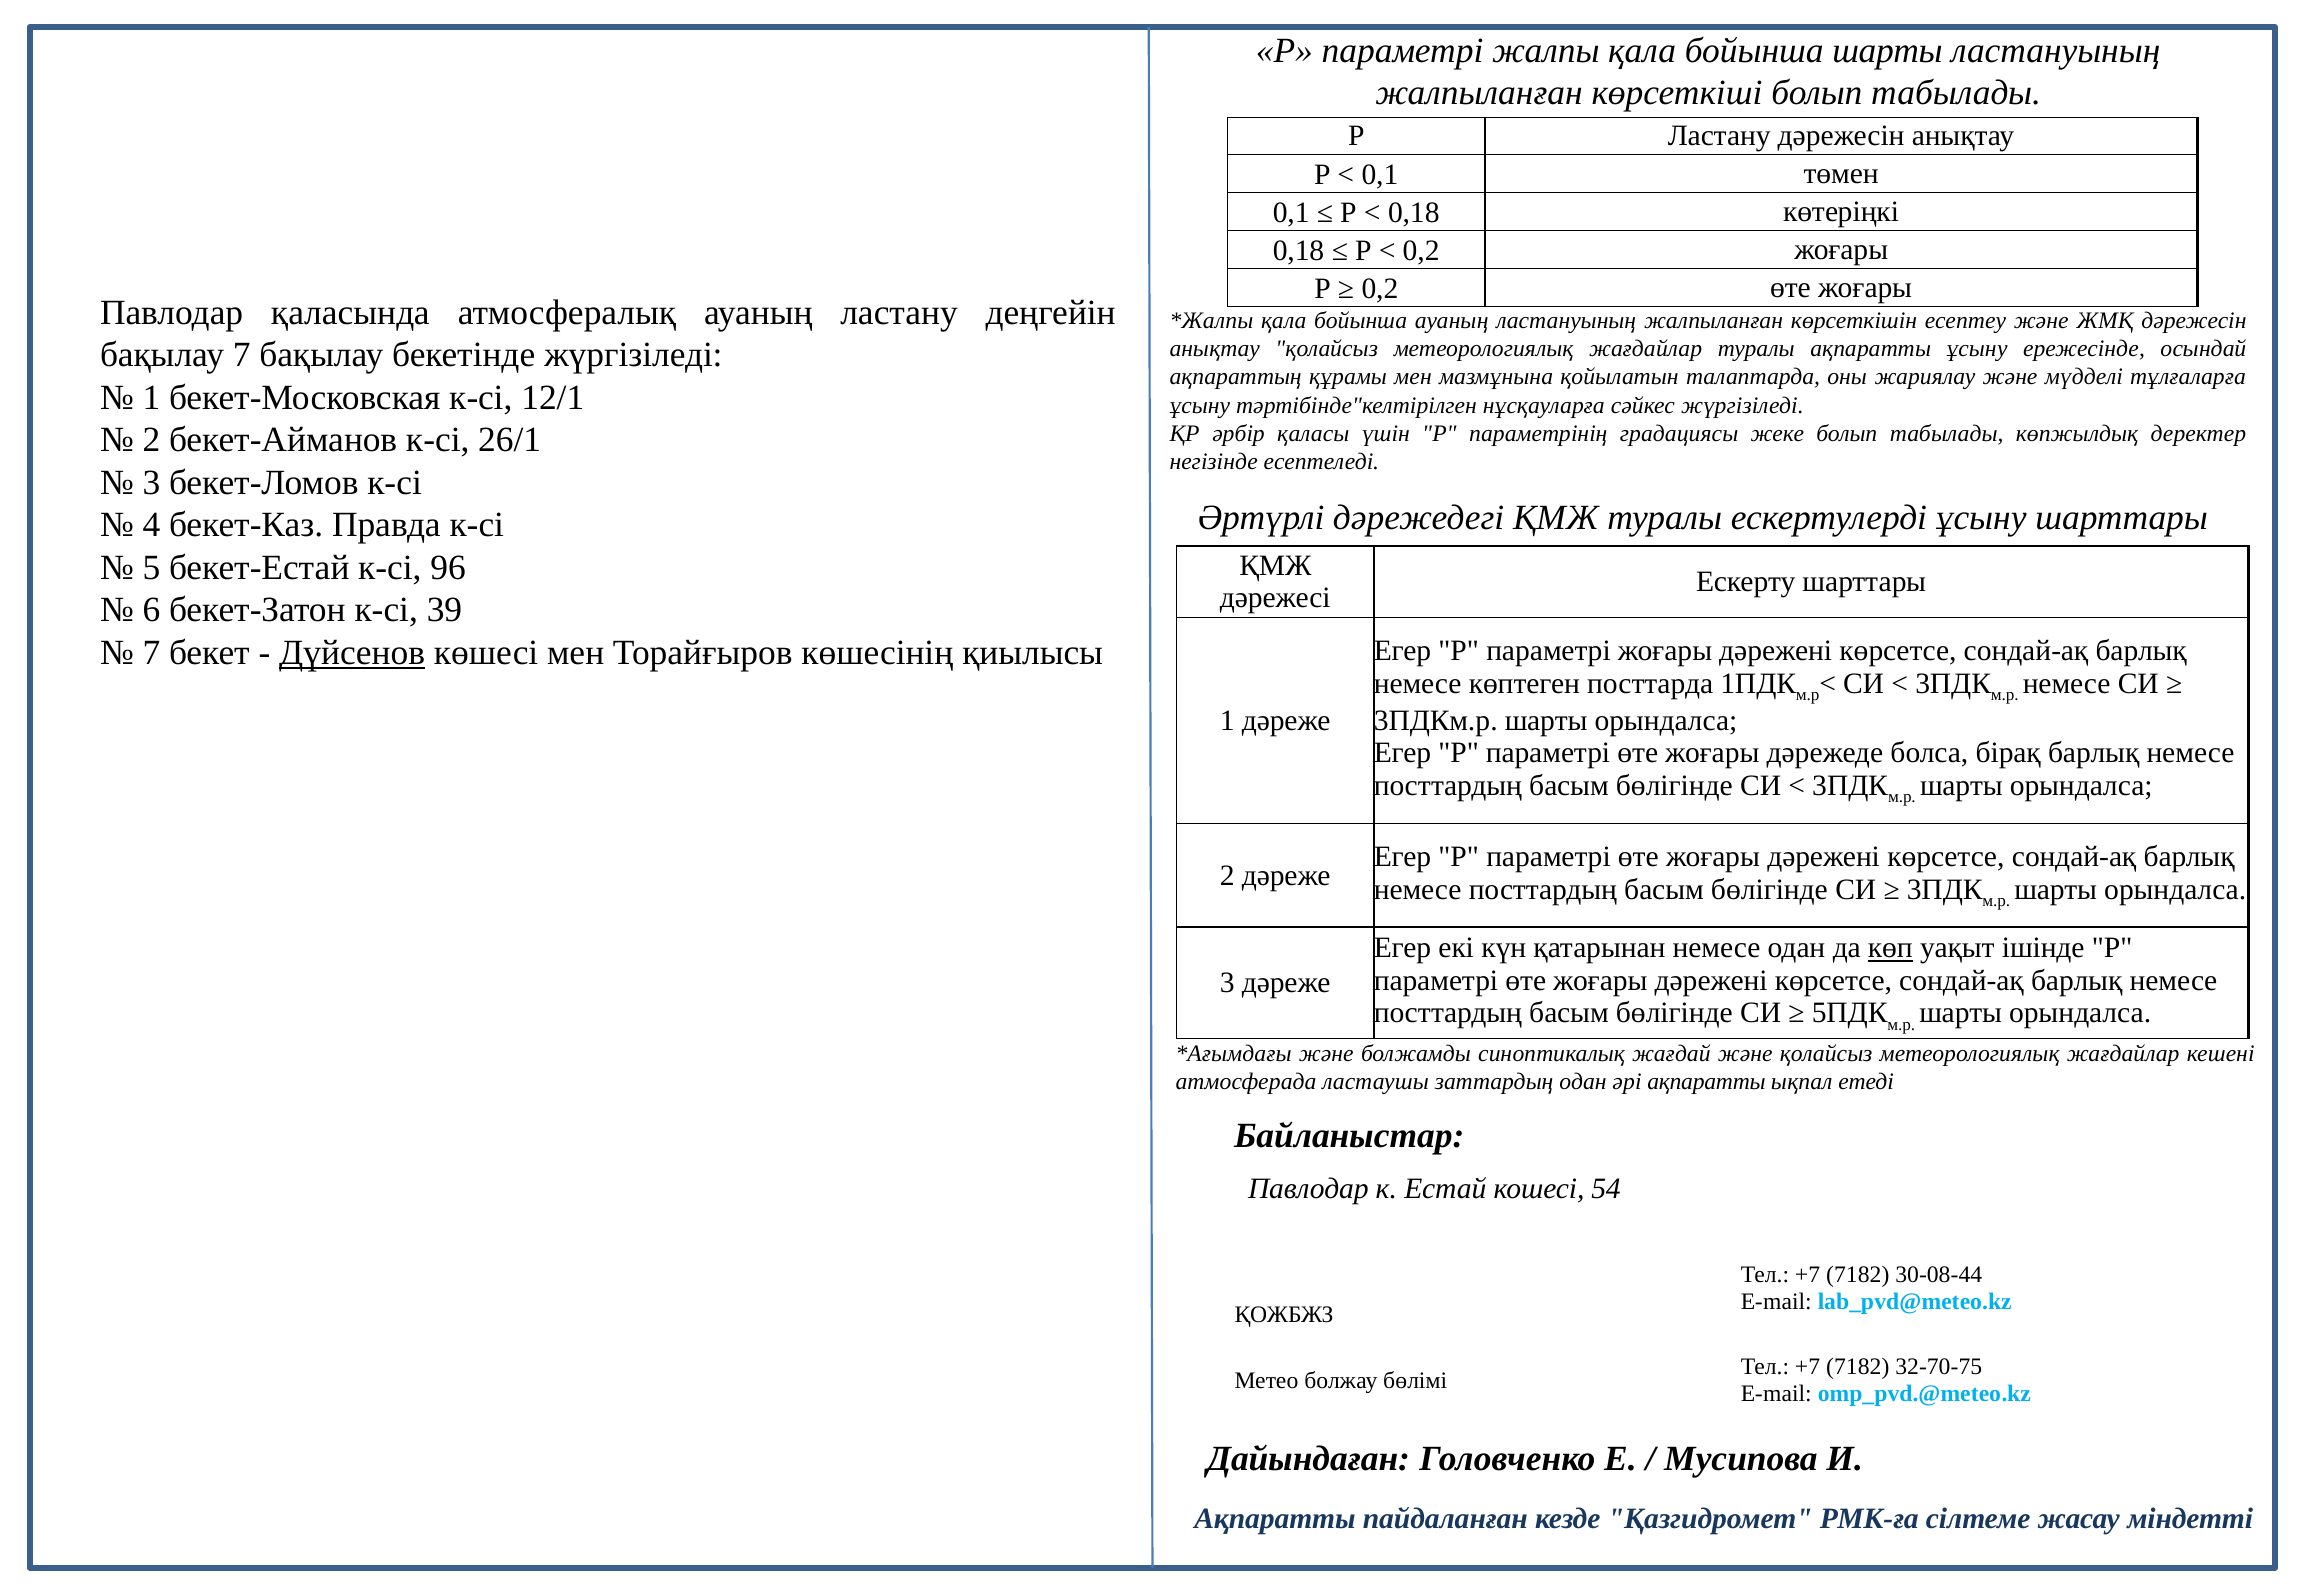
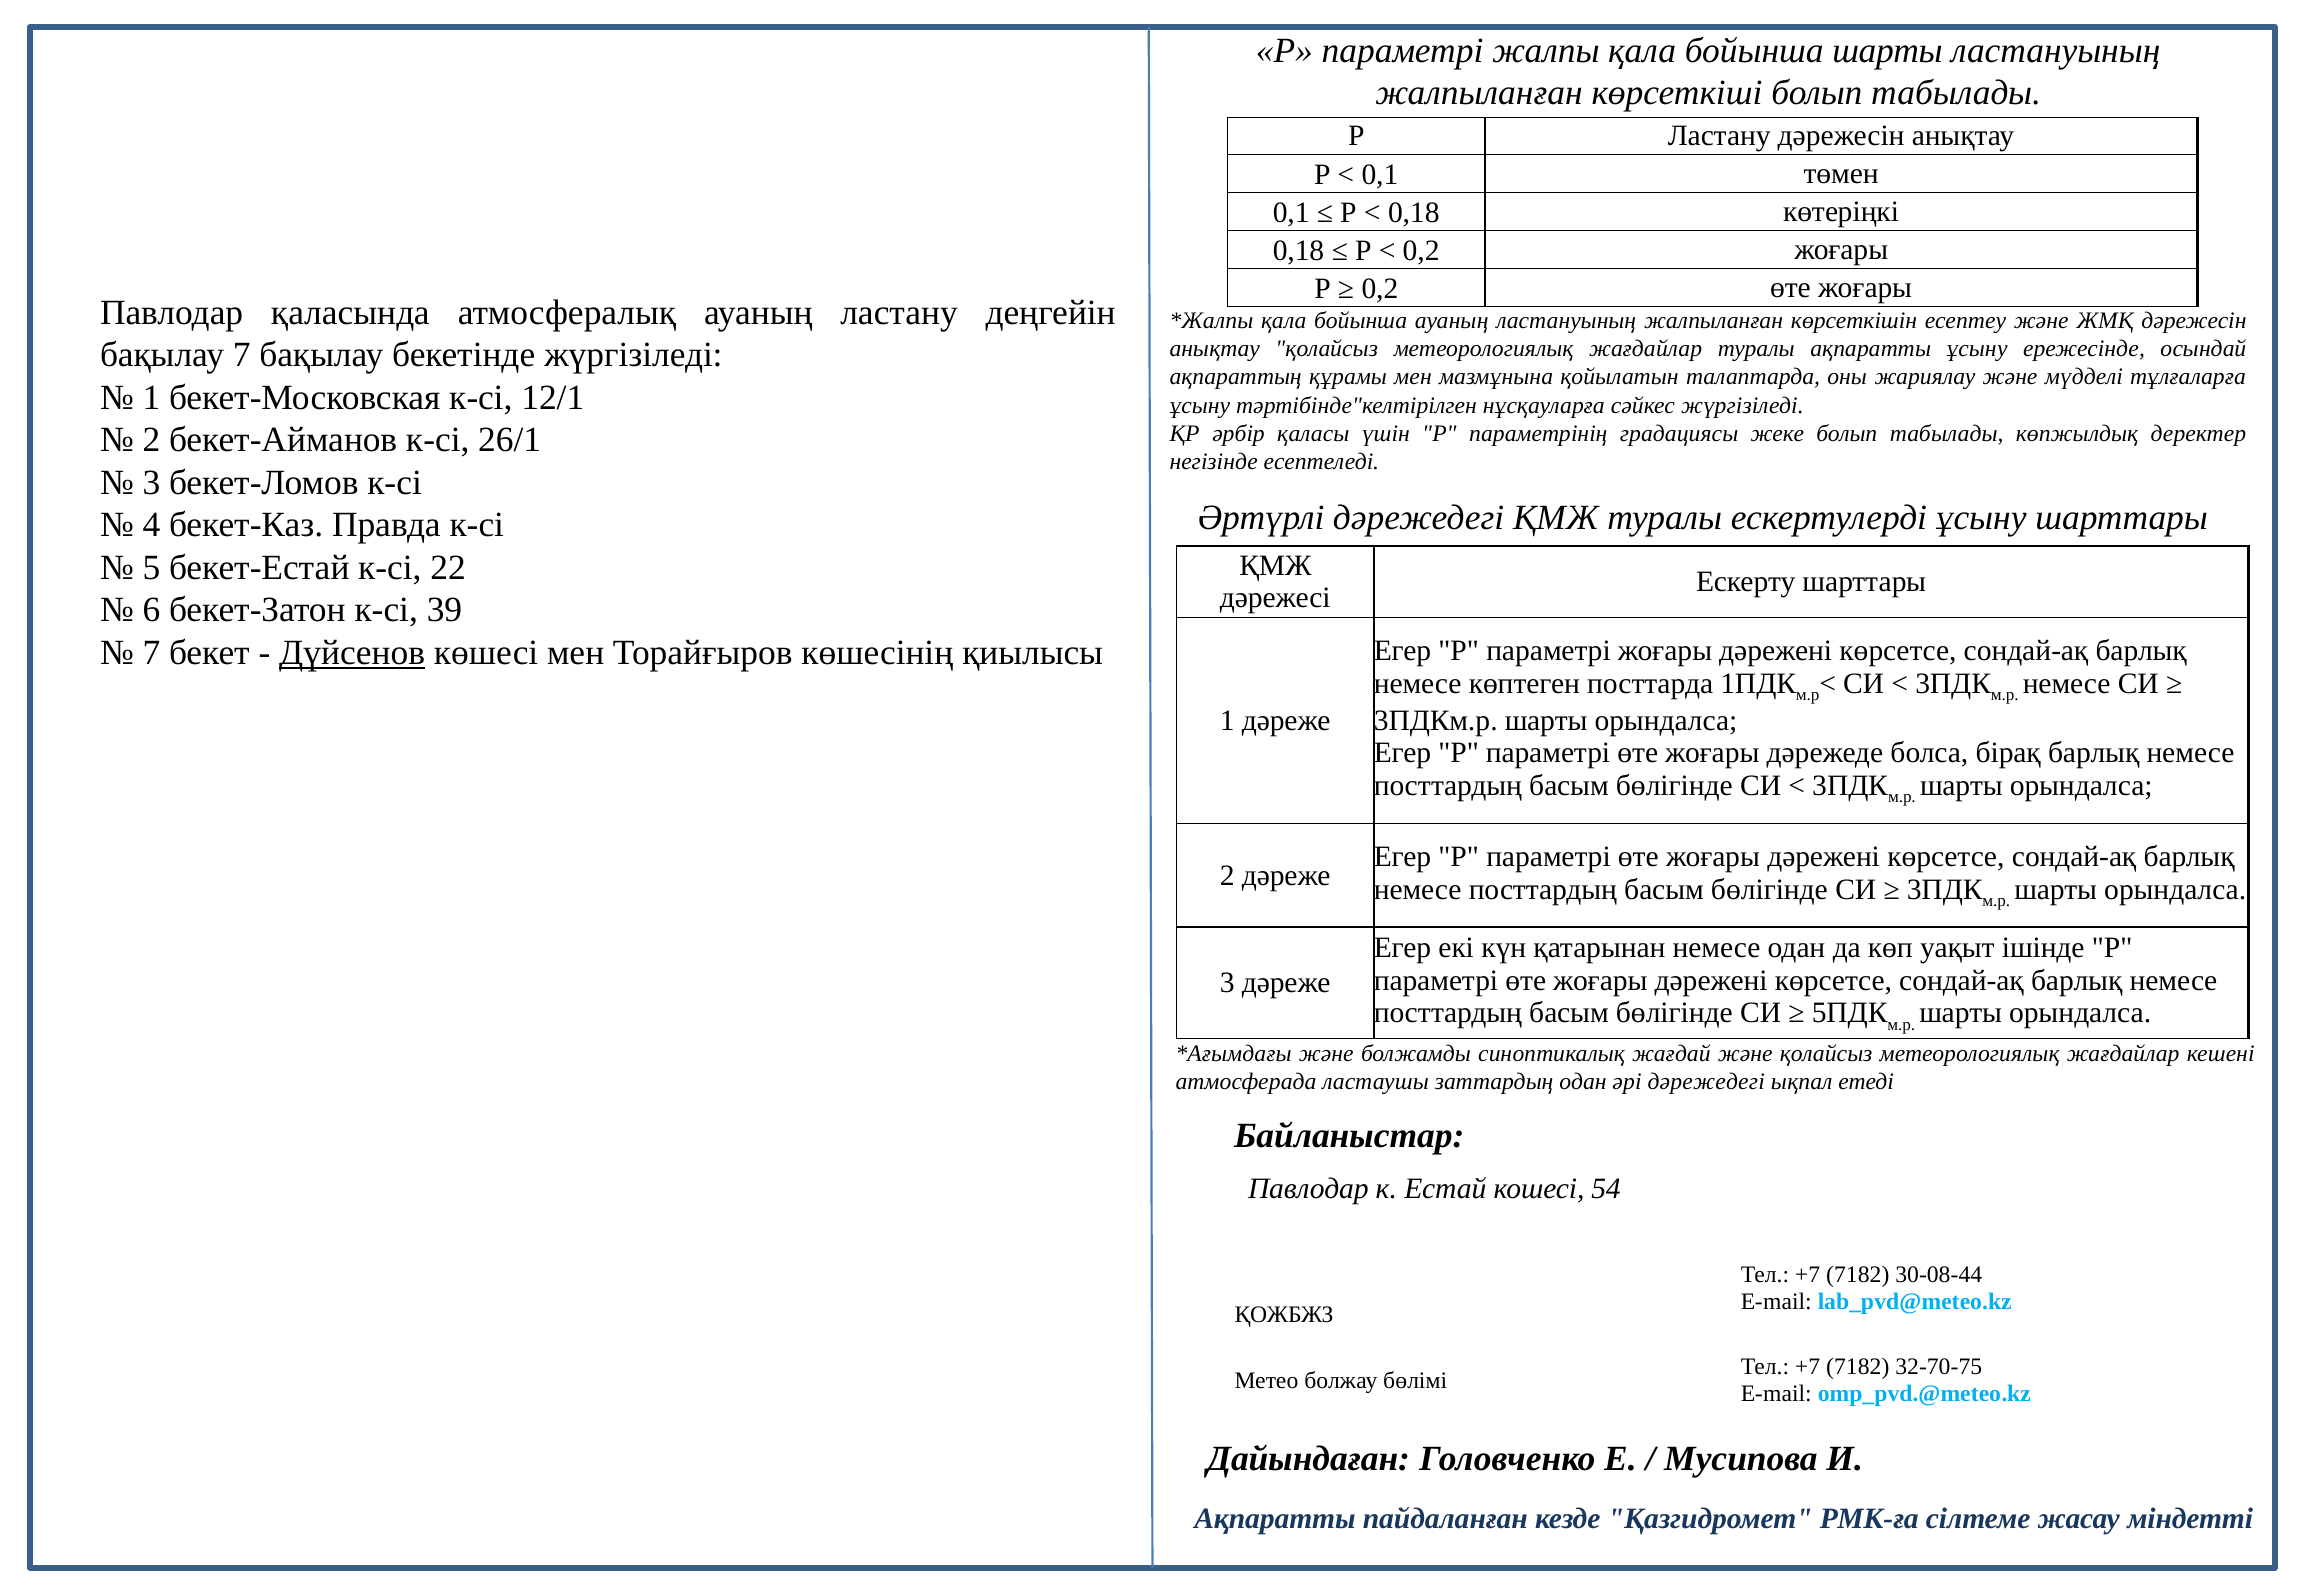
96: 96 -> 22
көп underline: present -> none
әрі ақпаратты: ақпаратты -> дәрежедегі
